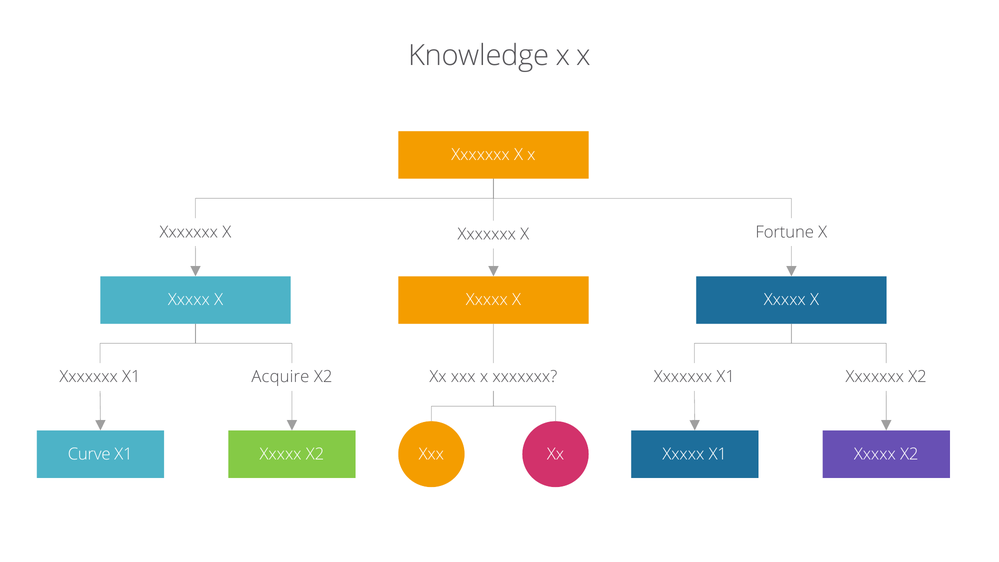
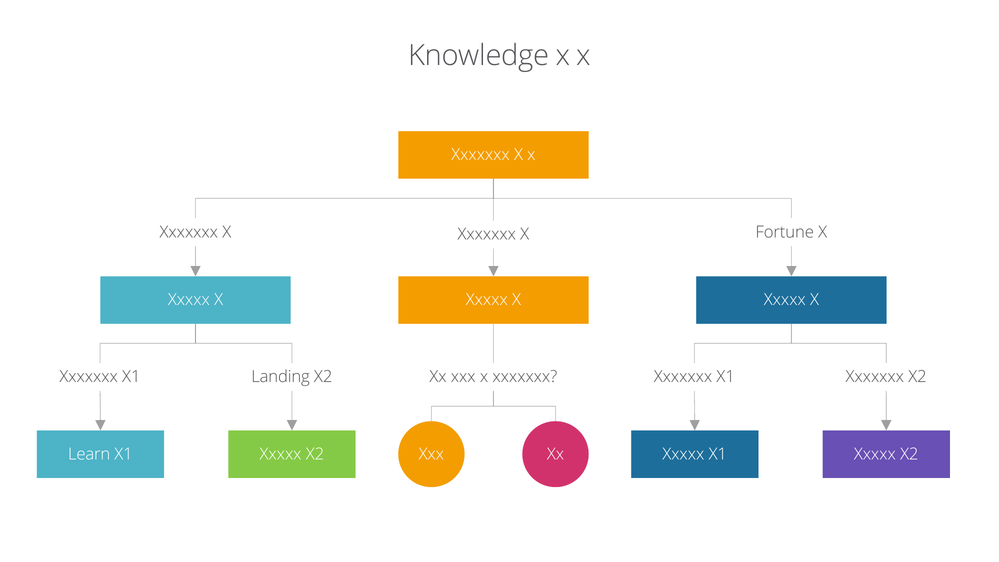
Acquire: Acquire -> Landing
Curve: Curve -> Learn
